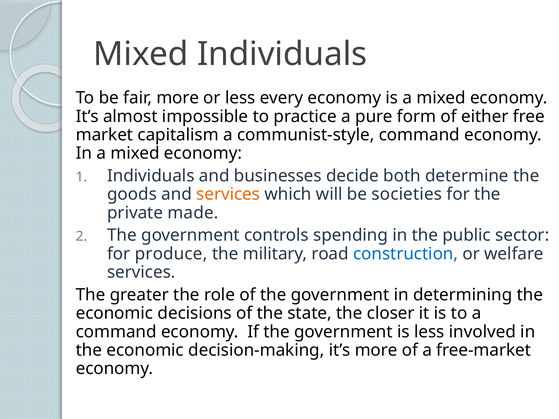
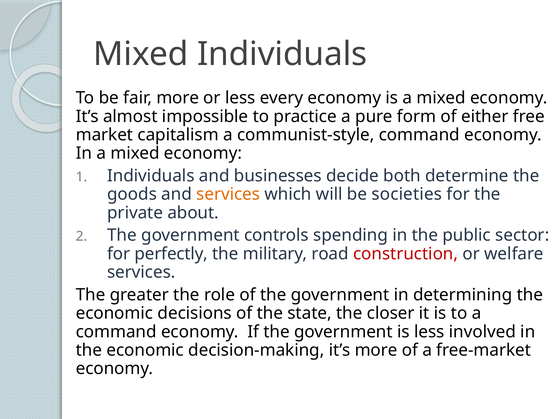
made: made -> about
produce: produce -> perfectly
construction colour: blue -> red
